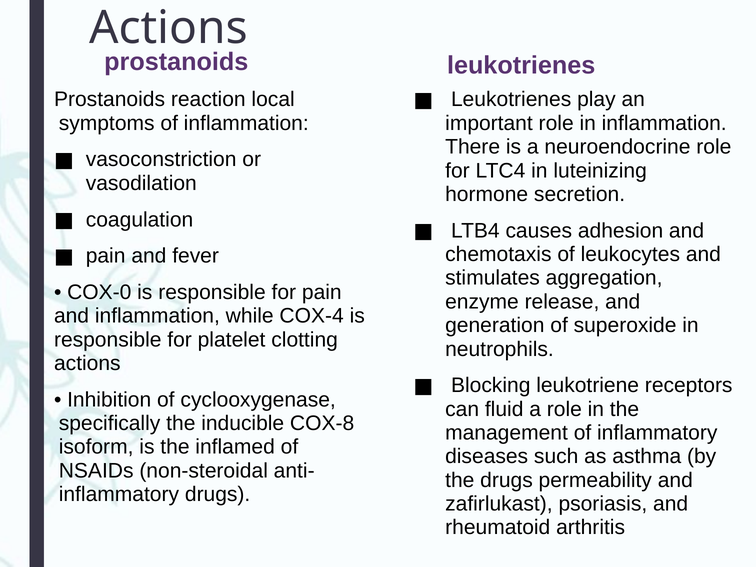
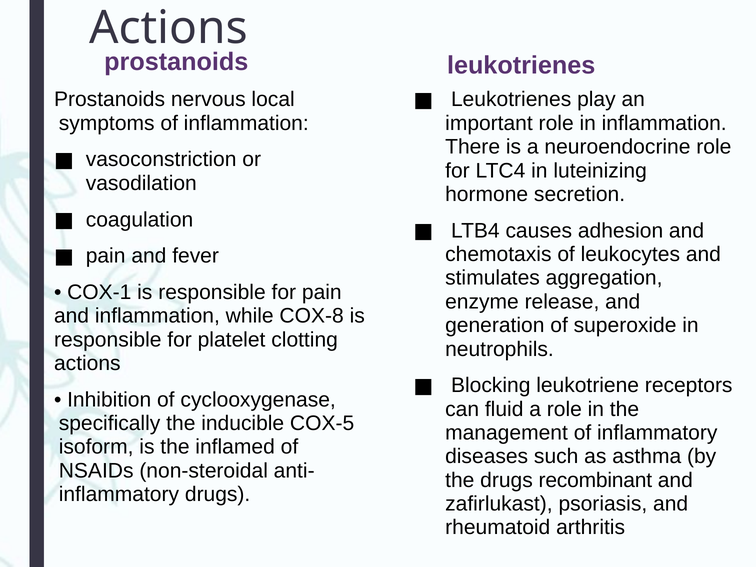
reaction: reaction -> nervous
COX-0: COX-0 -> COX-1
COX-4: COX-4 -> COX-8
COX-8: COX-8 -> COX-5
permeability: permeability -> recombinant
